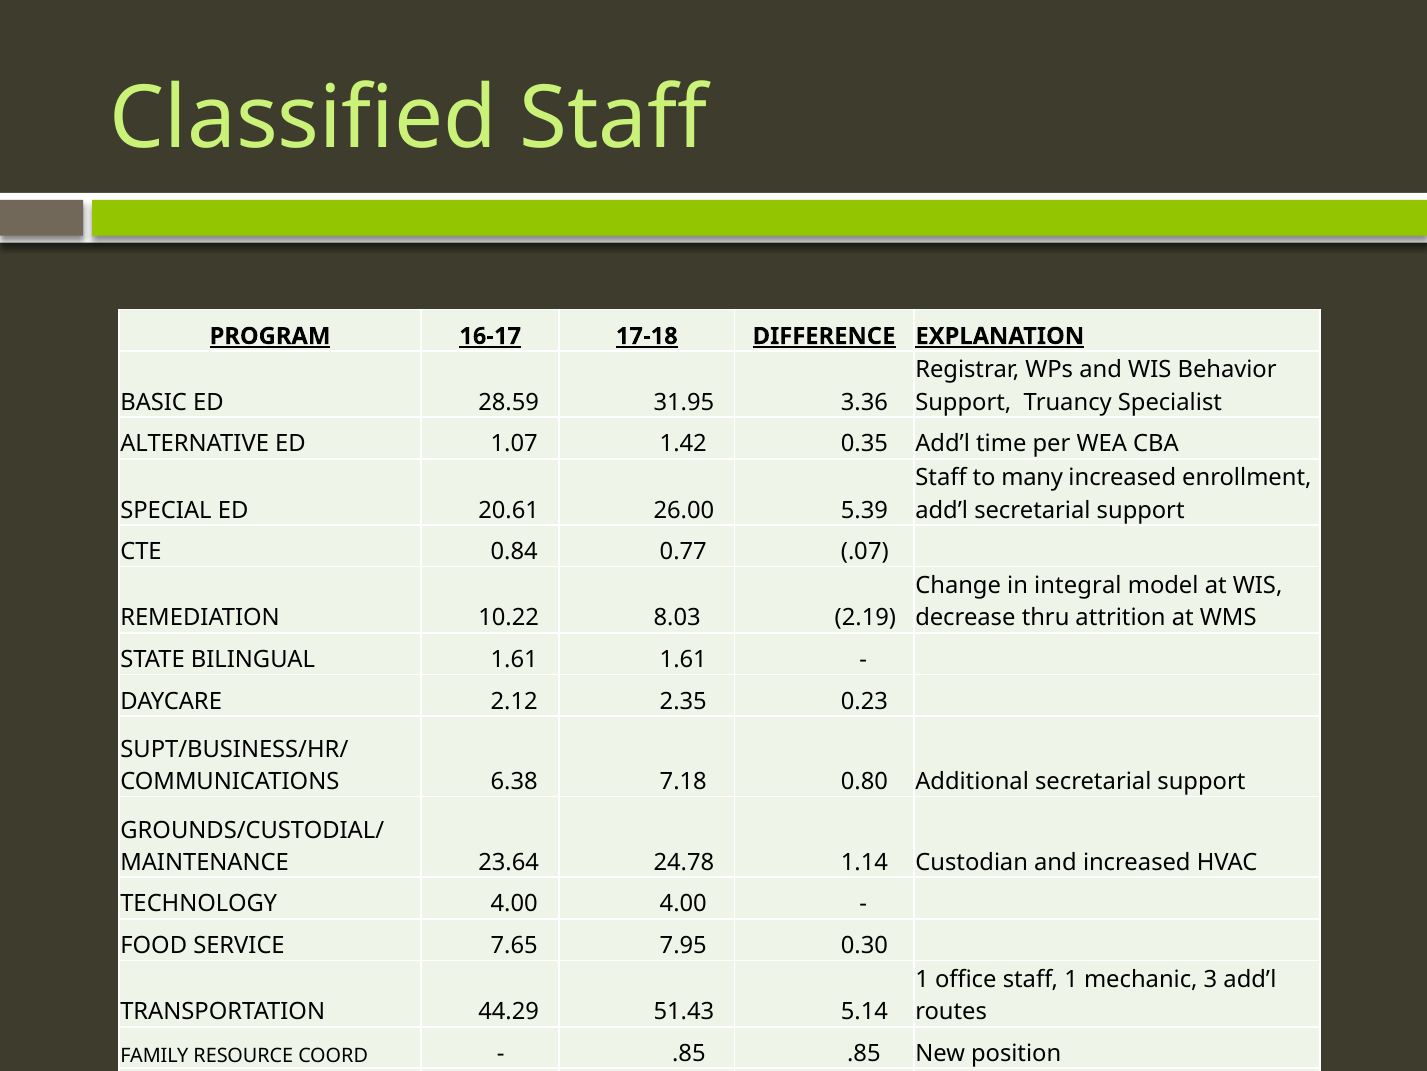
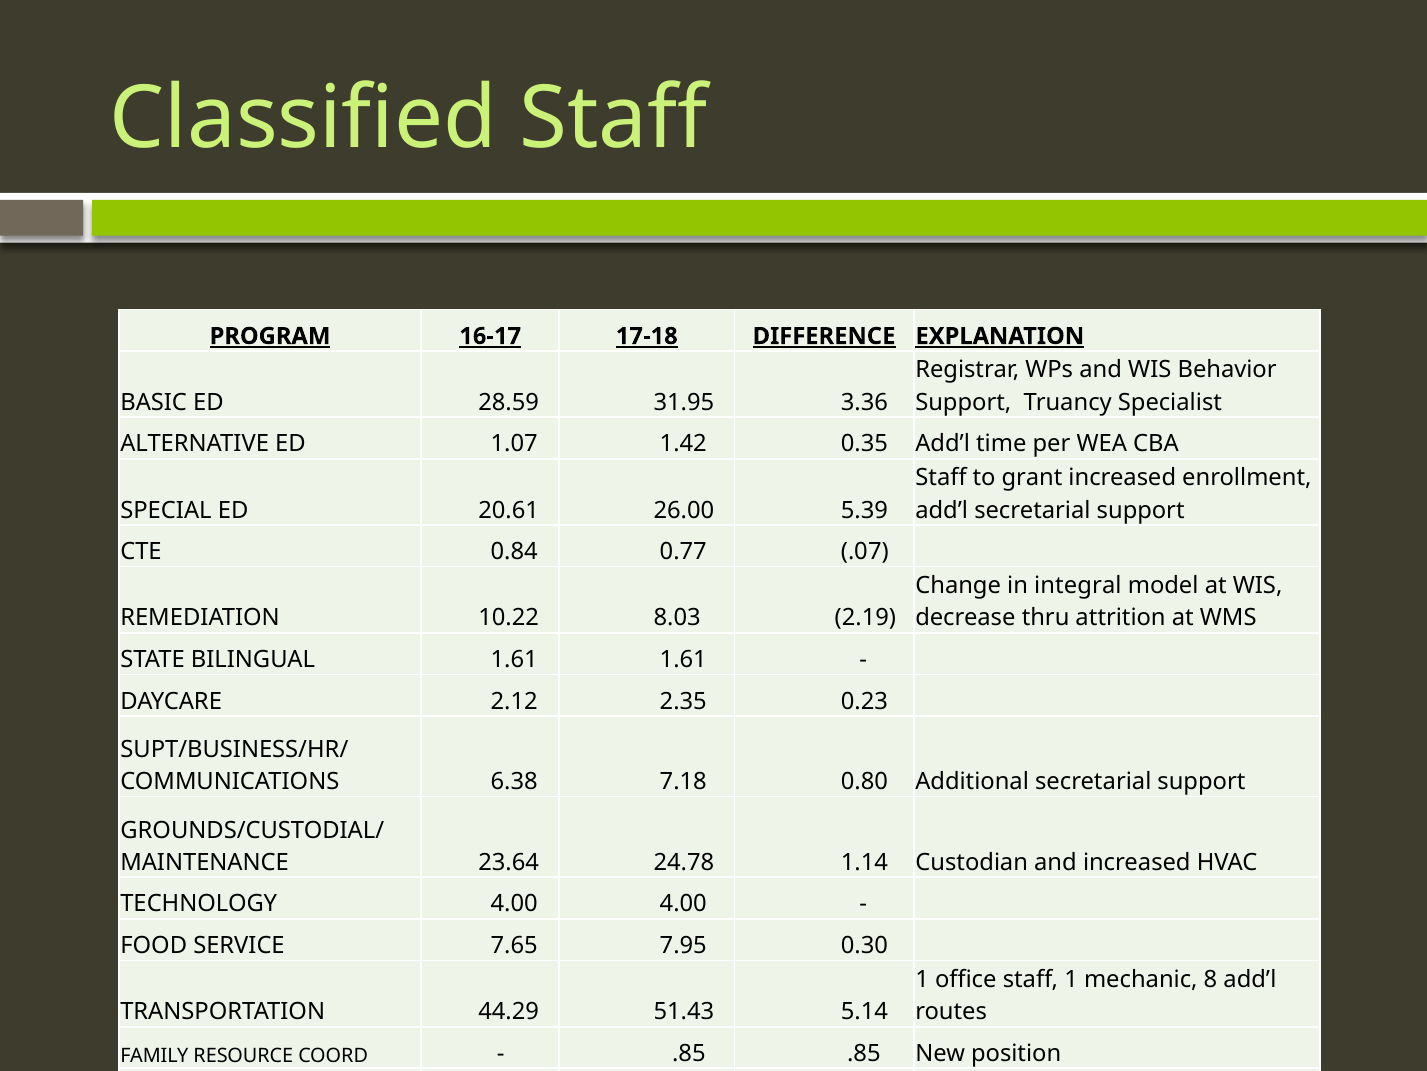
many: many -> grant
3: 3 -> 8
